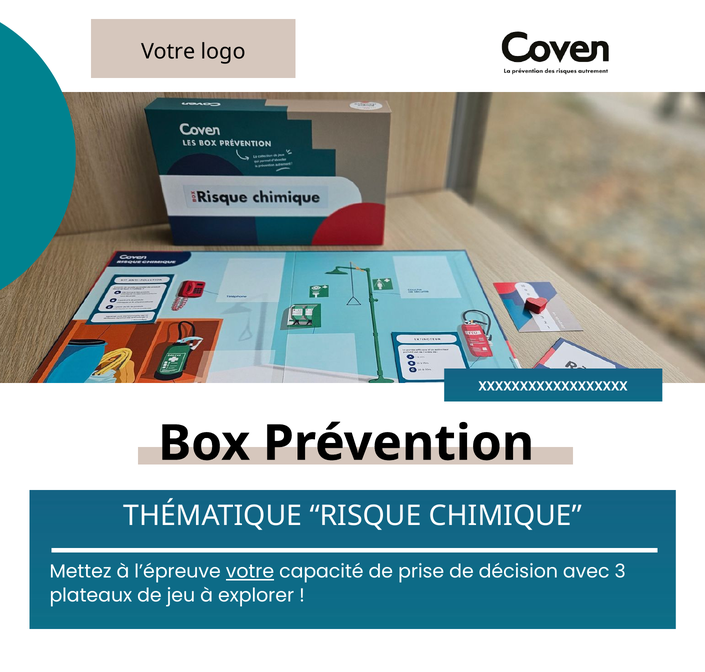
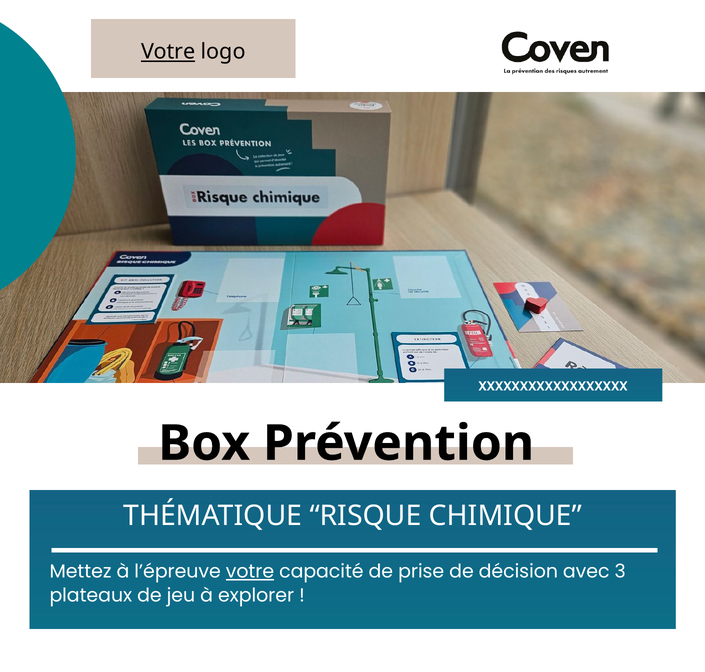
Votre at (168, 52) underline: none -> present
